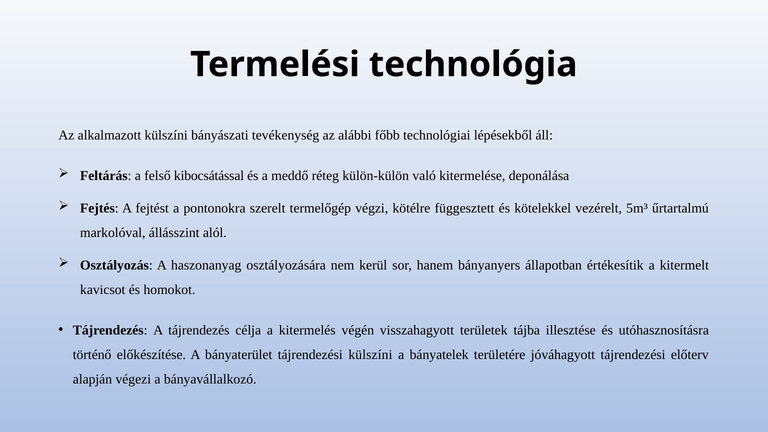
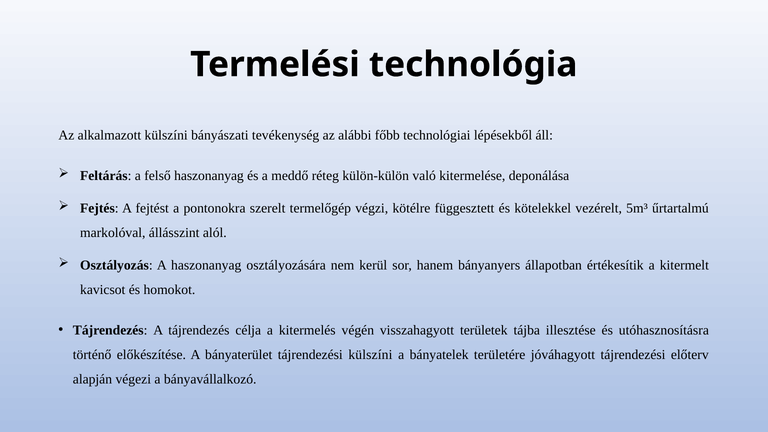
felső kibocsátással: kibocsátással -> haszonanyag
